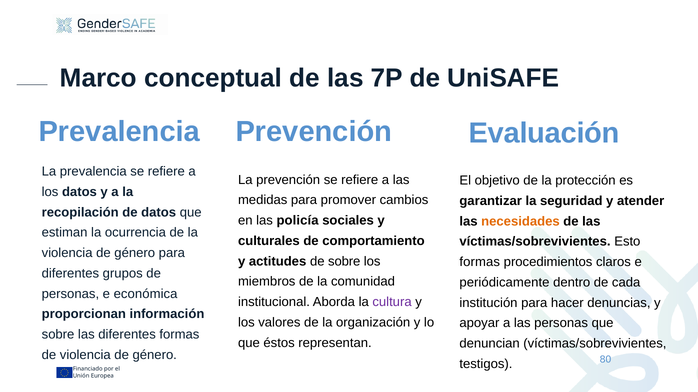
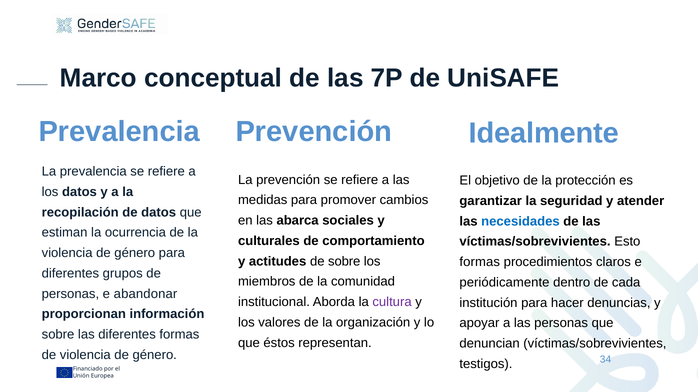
Evaluación: Evaluación -> Idealmente
policía: policía -> abarca
necesidades colour: orange -> blue
económica: económica -> abandonar
80: 80 -> 34
